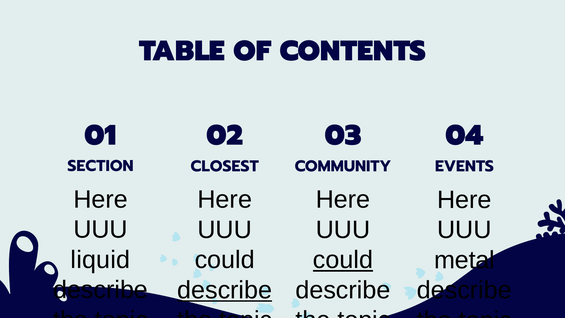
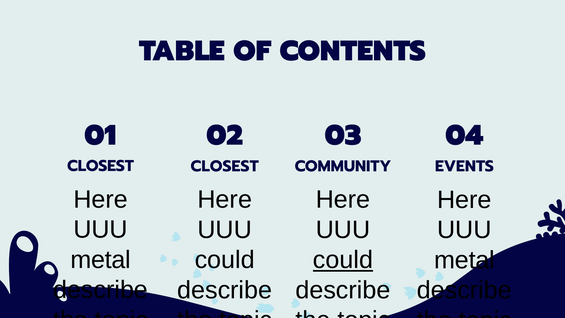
SECTION at (100, 166): SECTION -> CLOSEST
liquid at (100, 260): liquid -> metal
describe at (225, 290) underline: present -> none
